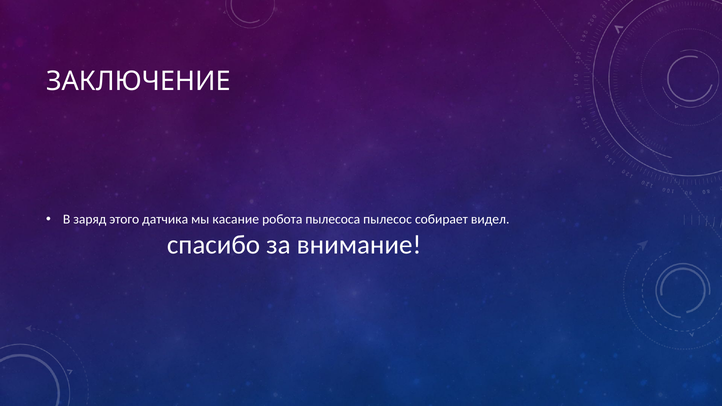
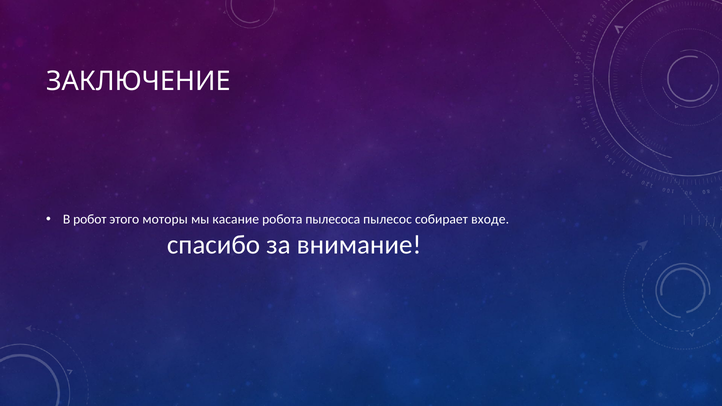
заряд: заряд -> робот
датчика: датчика -> моторы
видел: видел -> входе
